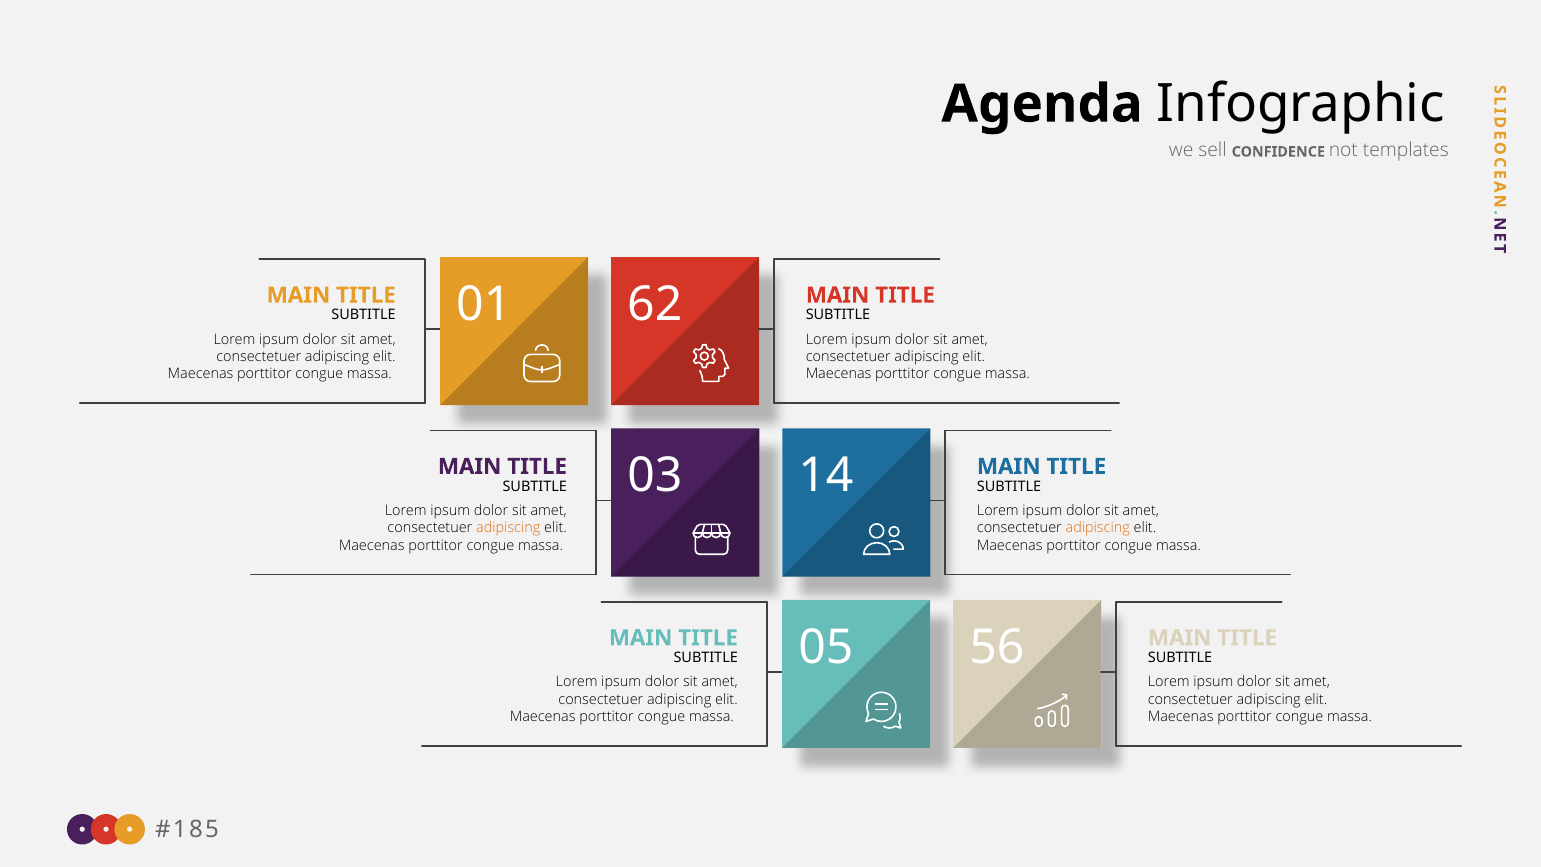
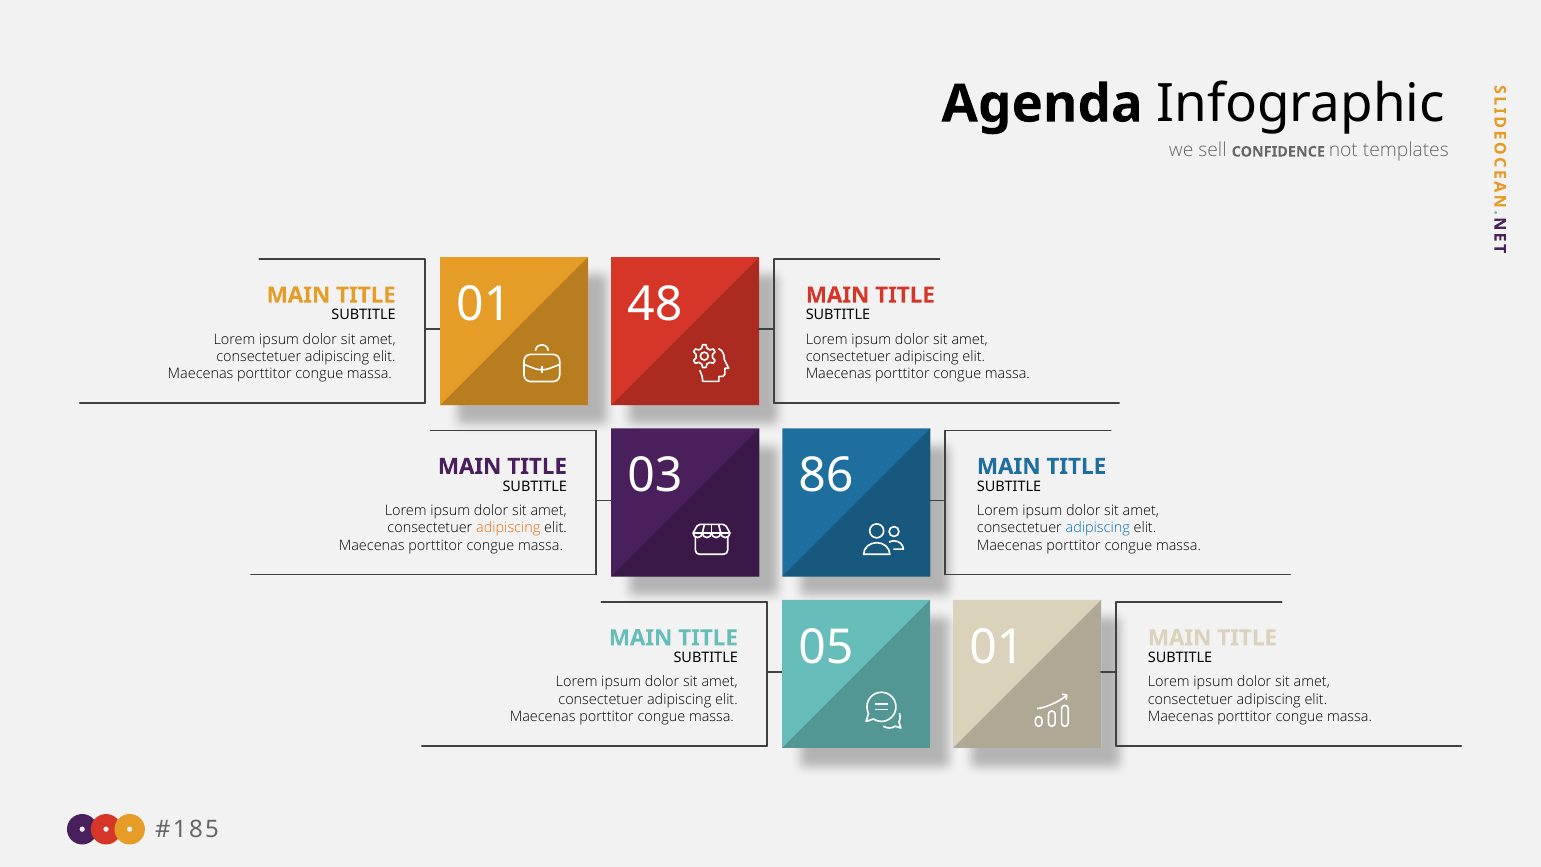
62: 62 -> 48
14: 14 -> 86
adipiscing at (1098, 528) colour: orange -> blue
05 56: 56 -> 01
